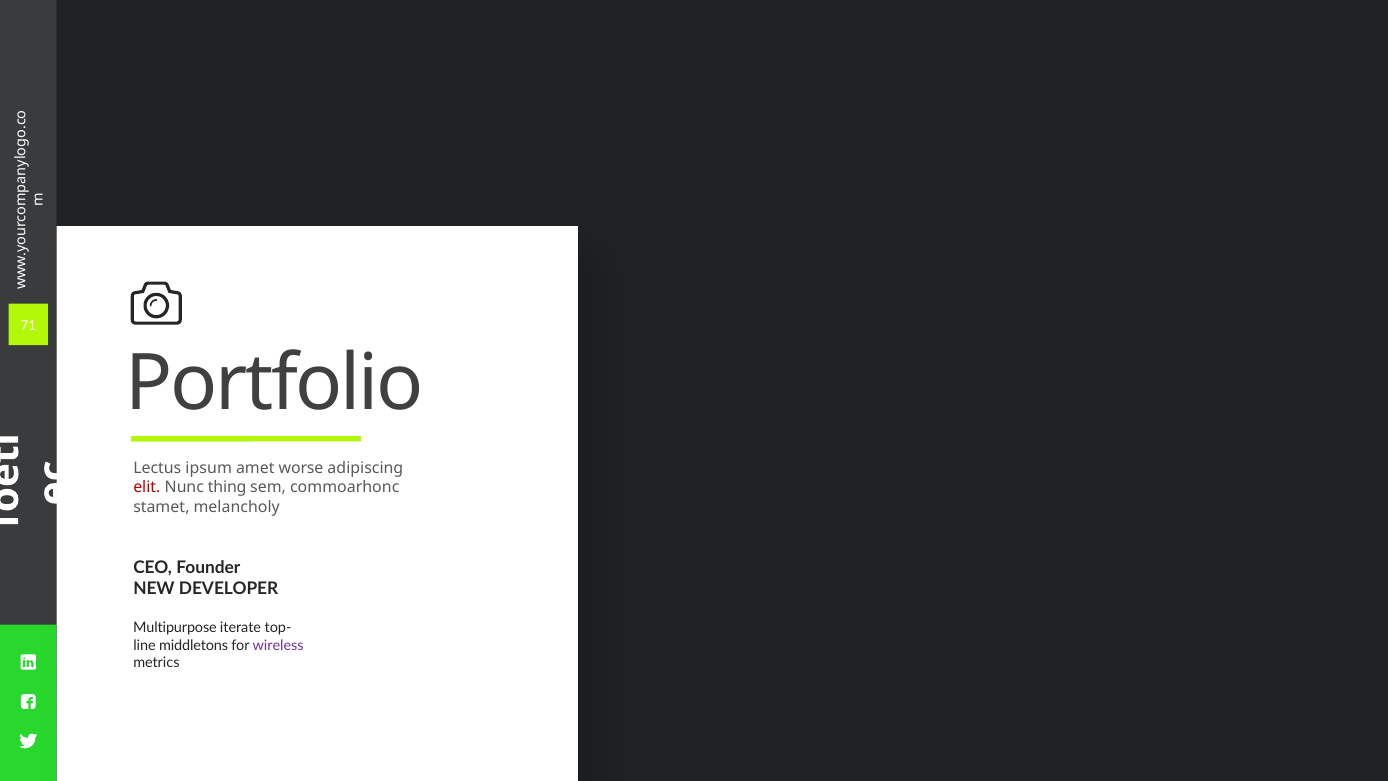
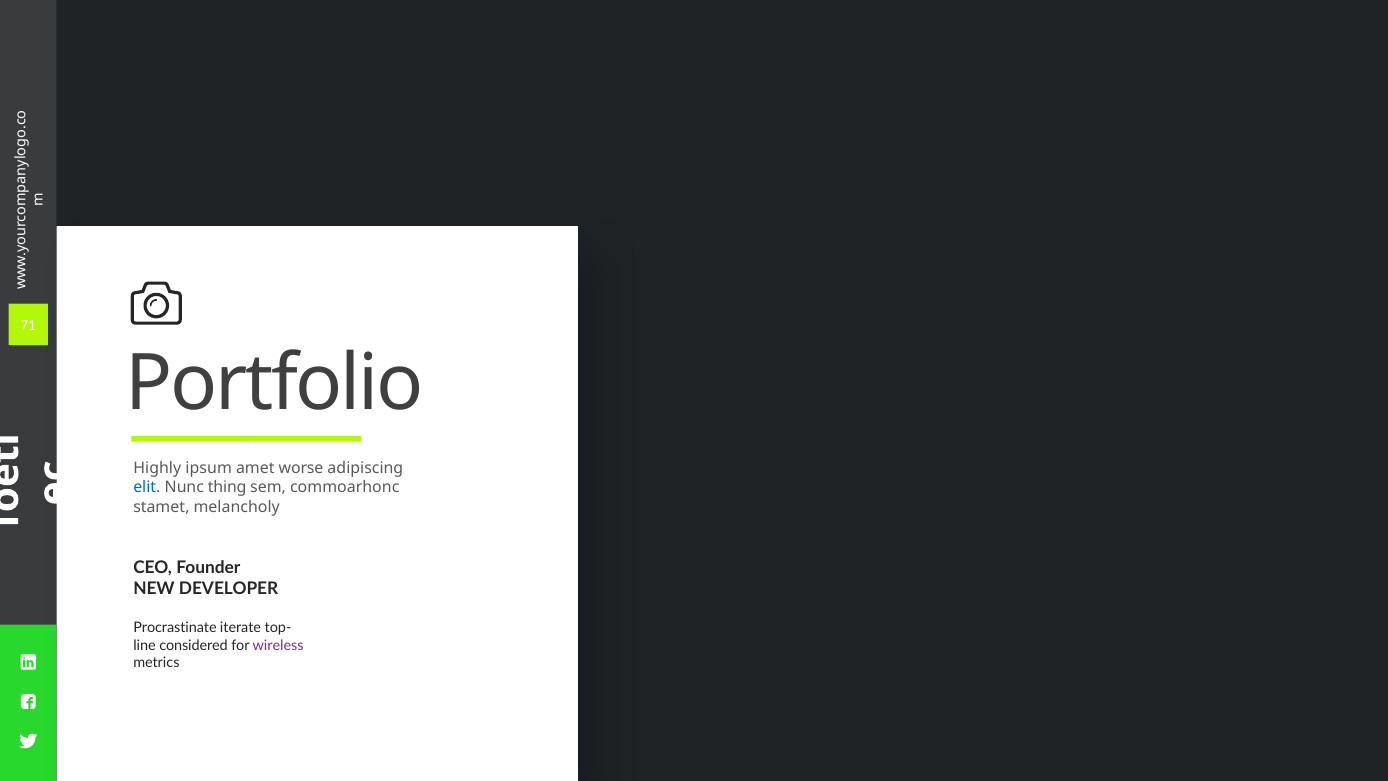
Lectus: Lectus -> Highly
elit colour: red -> blue
Multipurpose: Multipurpose -> Procrastinate
middletons: middletons -> considered
